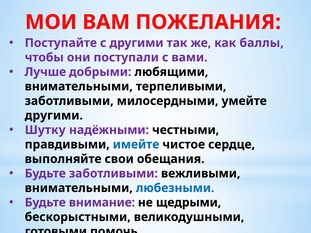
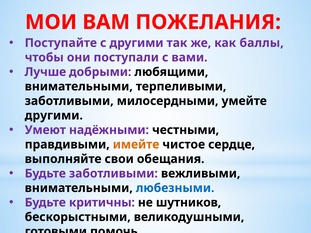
Шутку: Шутку -> Умеют
имейте colour: blue -> orange
внимание: внимание -> критичны
щедрыми: щедрыми -> шутников
